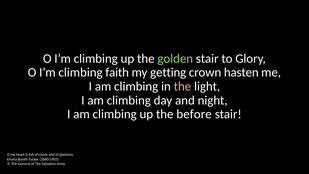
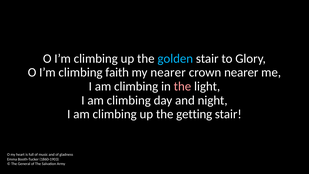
golden colour: light green -> light blue
my getting: getting -> nearer
crown hasten: hasten -> nearer
before: before -> getting
